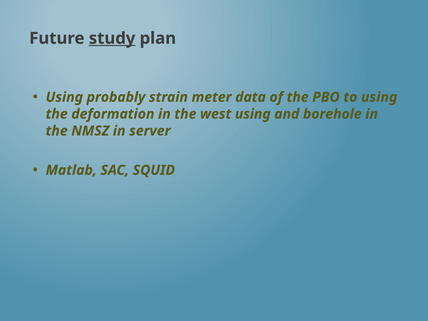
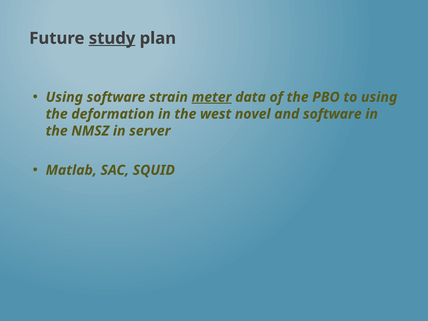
Using probably: probably -> software
meter underline: none -> present
west using: using -> novel
and borehole: borehole -> software
